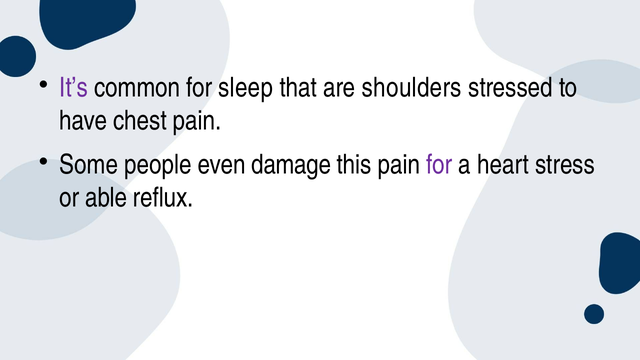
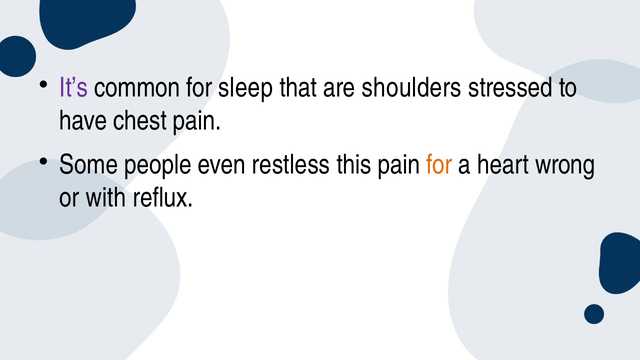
damage: damage -> restless
for at (439, 165) colour: purple -> orange
stress: stress -> wrong
able: able -> with
